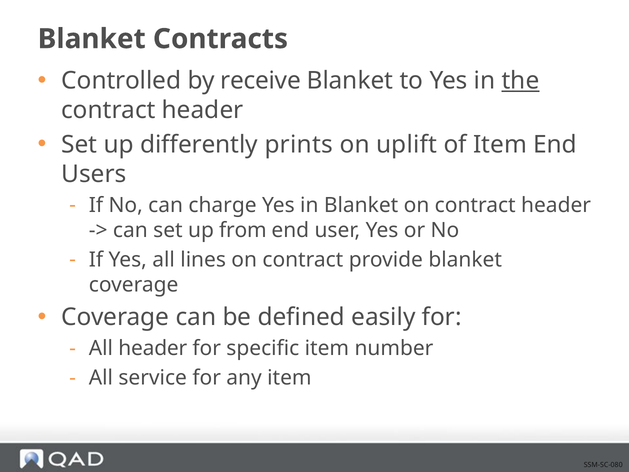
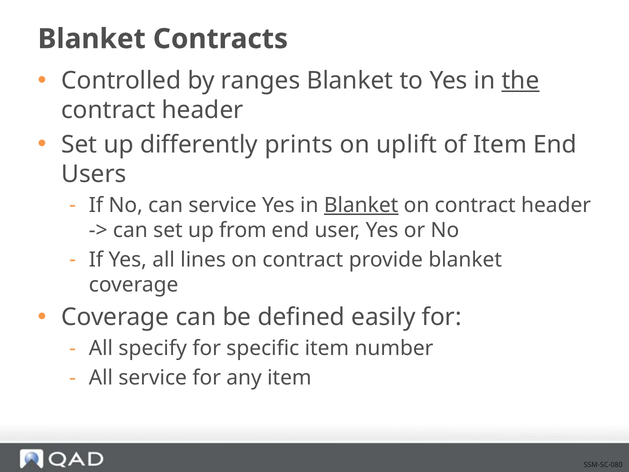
receive: receive -> ranges
can charge: charge -> service
Blanket at (361, 205) underline: none -> present
All header: header -> specify
